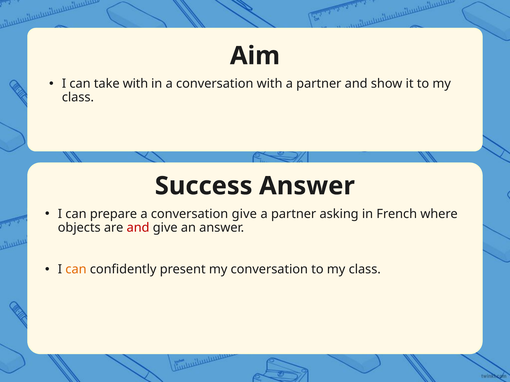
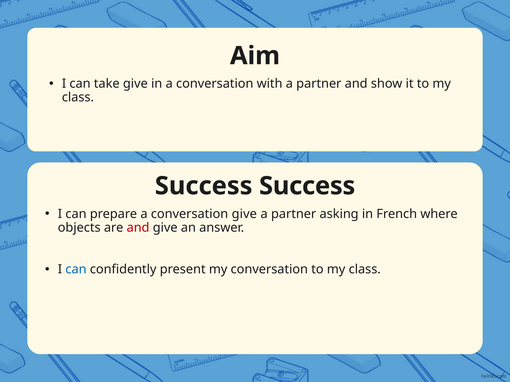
take with: with -> give
Success Answer: Answer -> Success
can at (76, 270) colour: orange -> blue
